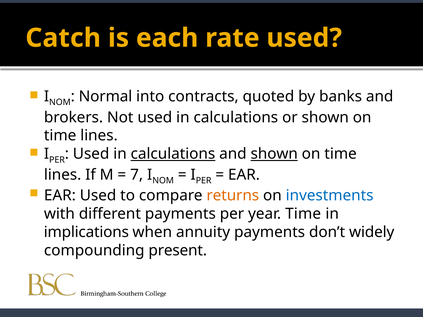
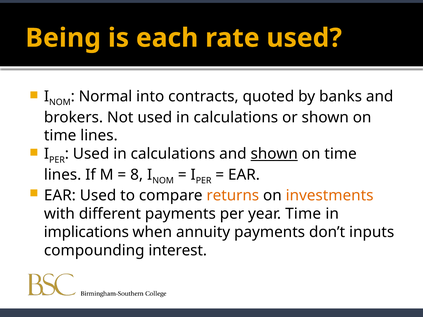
Catch: Catch -> Being
calculations at (173, 154) underline: present -> none
7: 7 -> 8
investments colour: blue -> orange
widely: widely -> inputs
present: present -> interest
